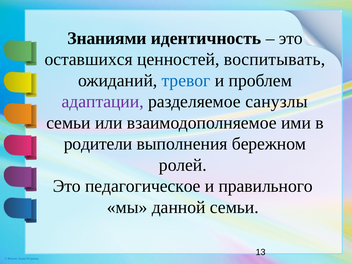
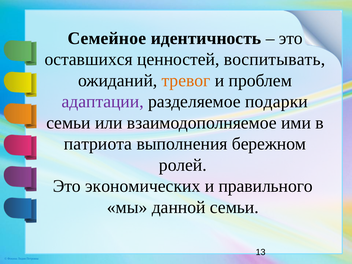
Знаниями: Знаниями -> Семейное
тревог colour: blue -> orange
санузлы: санузлы -> подарки
родители: родители -> патриота
педагогическое: педагогическое -> экономических
